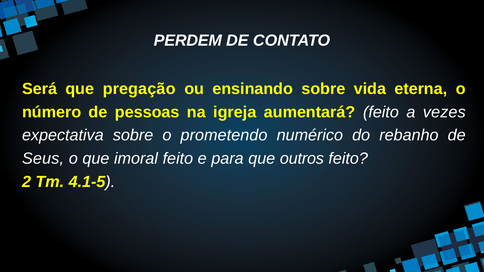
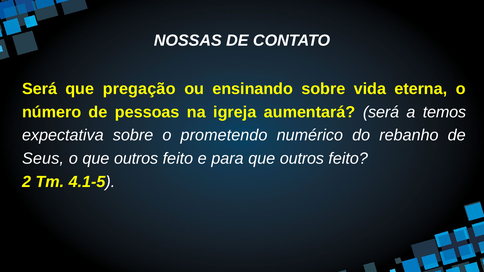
PERDEM: PERDEM -> NOSSAS
aumentará feito: feito -> será
vezes: vezes -> temos
o que imoral: imoral -> outros
